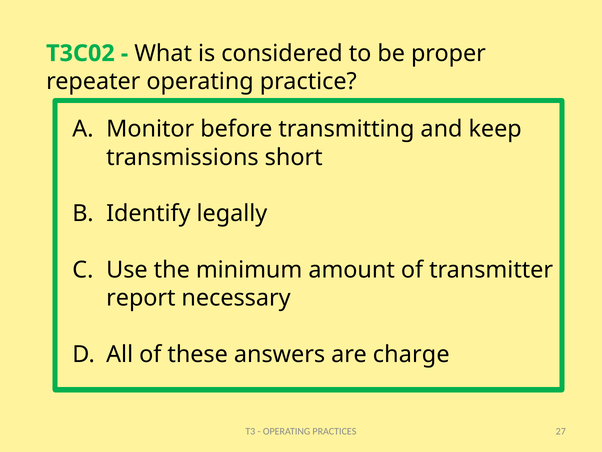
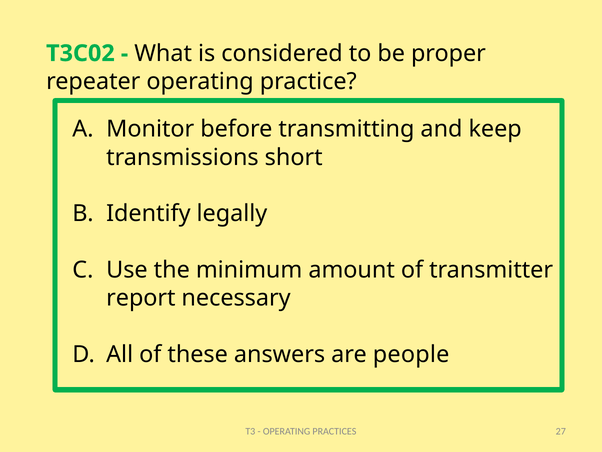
charge: charge -> people
